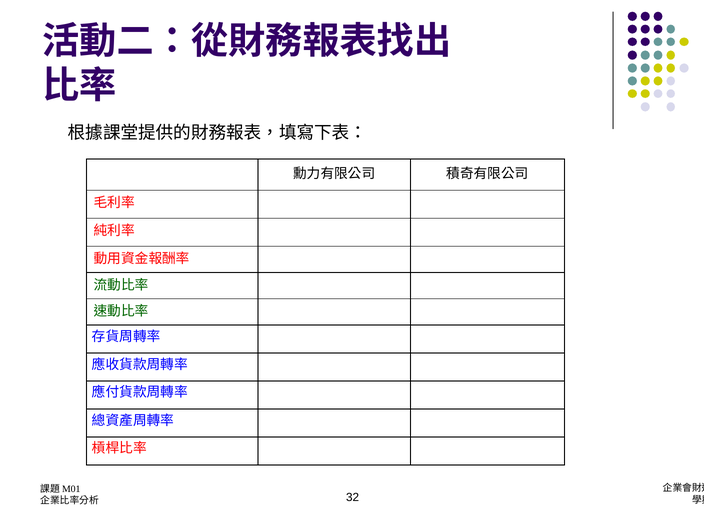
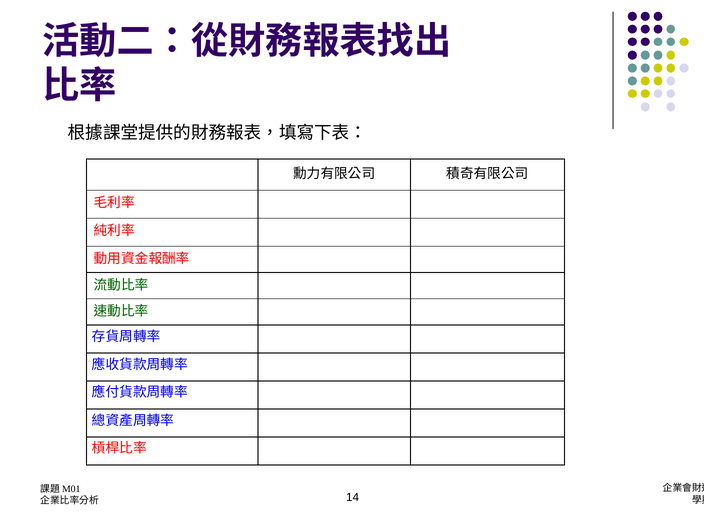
32: 32 -> 14
